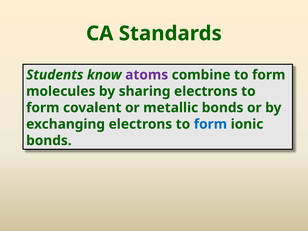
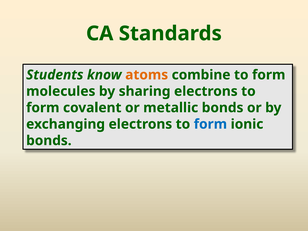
atoms colour: purple -> orange
